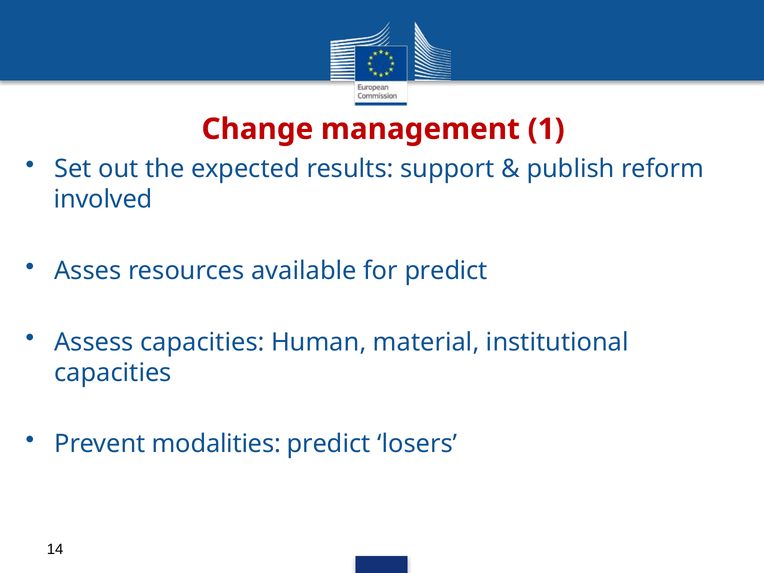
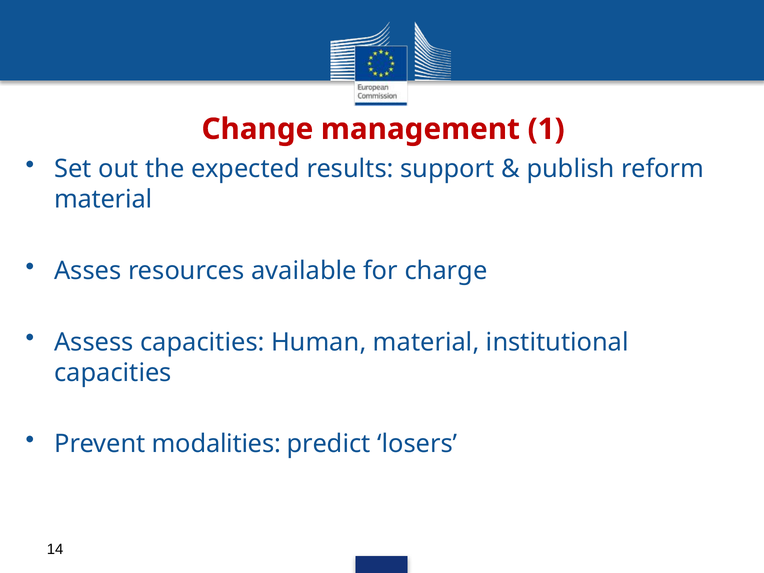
involved at (103, 200): involved -> material
for predict: predict -> charge
